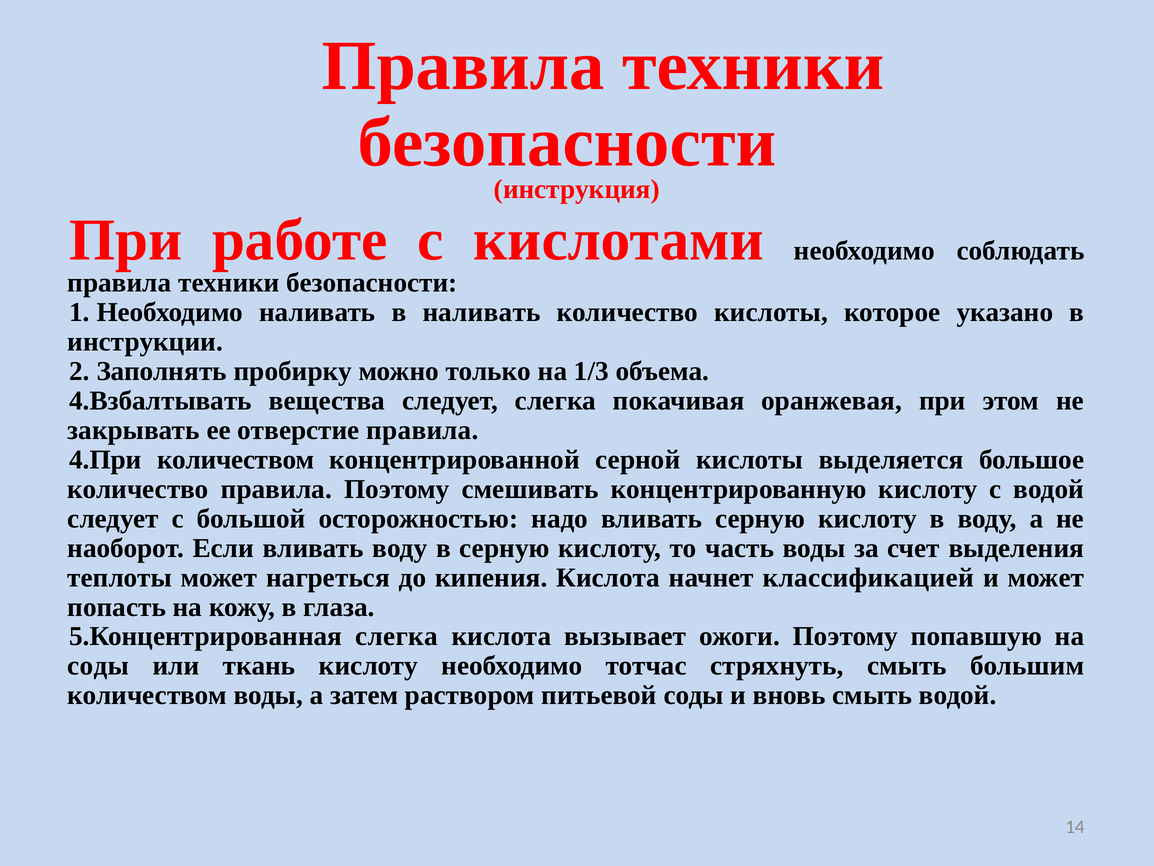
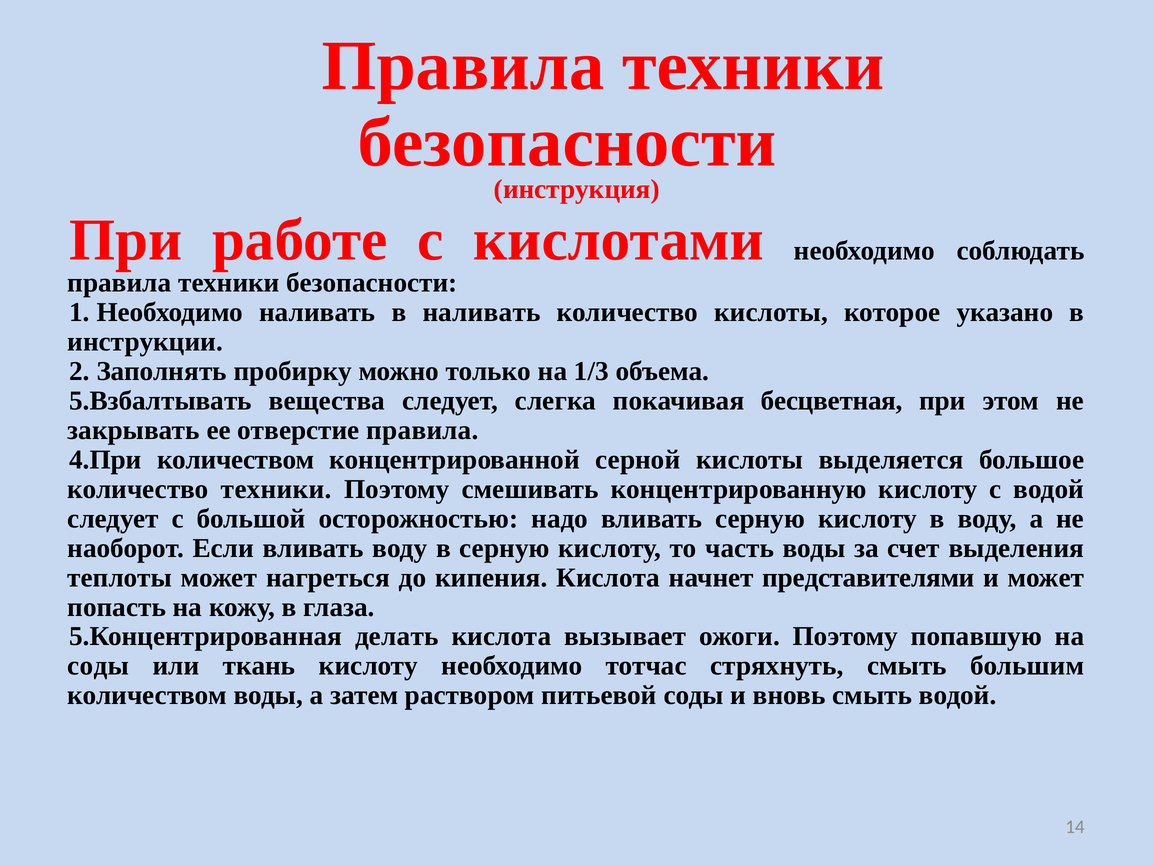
4.Взбалтывать: 4.Взбалтывать -> 5.Взбалтывать
оранжевая: оранжевая -> бесцветная
количество правила: правила -> техники
классификацией: классификацией -> представителями
5.Концентрированная слегка: слегка -> делать
